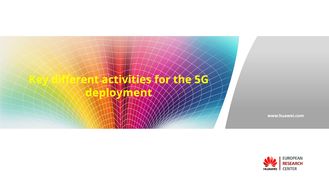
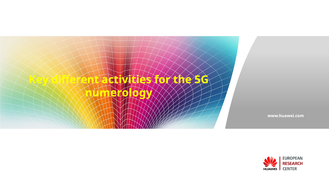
deployment: deployment -> numerology
